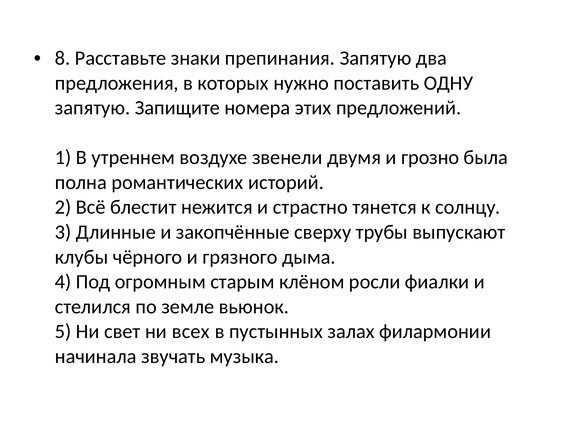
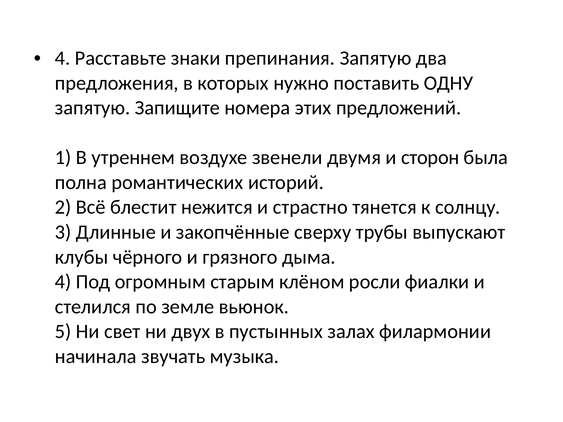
8 at (63, 58): 8 -> 4
грозно: грозно -> сторон
всех: всех -> двух
